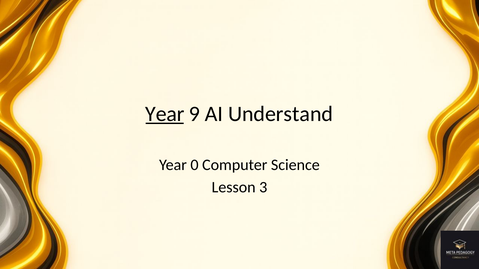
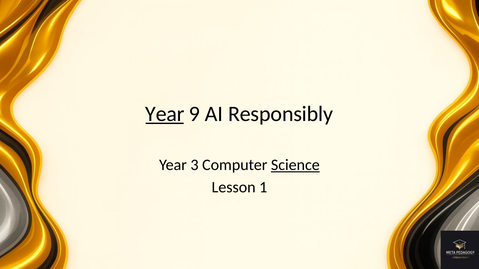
Understand: Understand -> Responsibly
0: 0 -> 3
Science underline: none -> present
3: 3 -> 1
